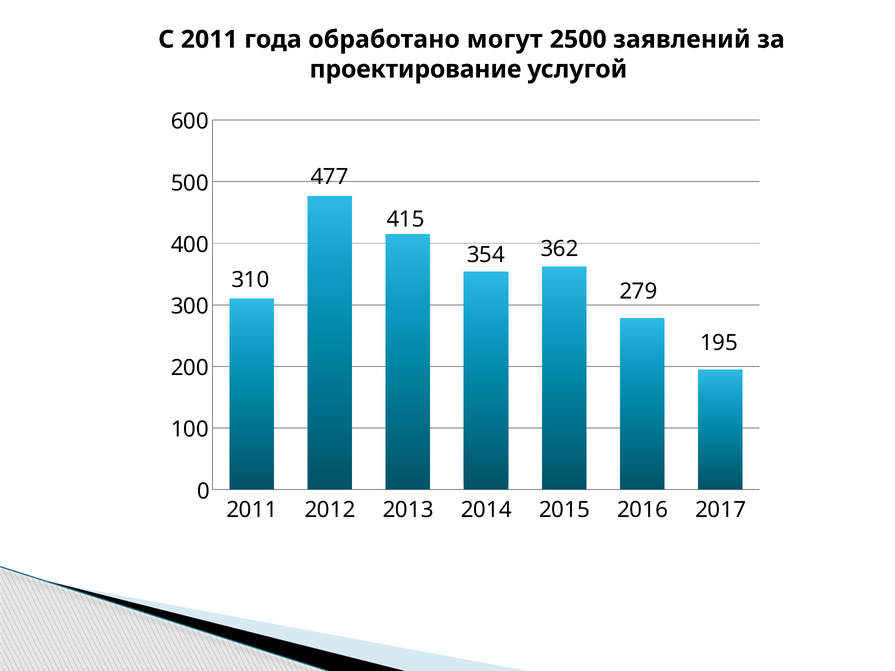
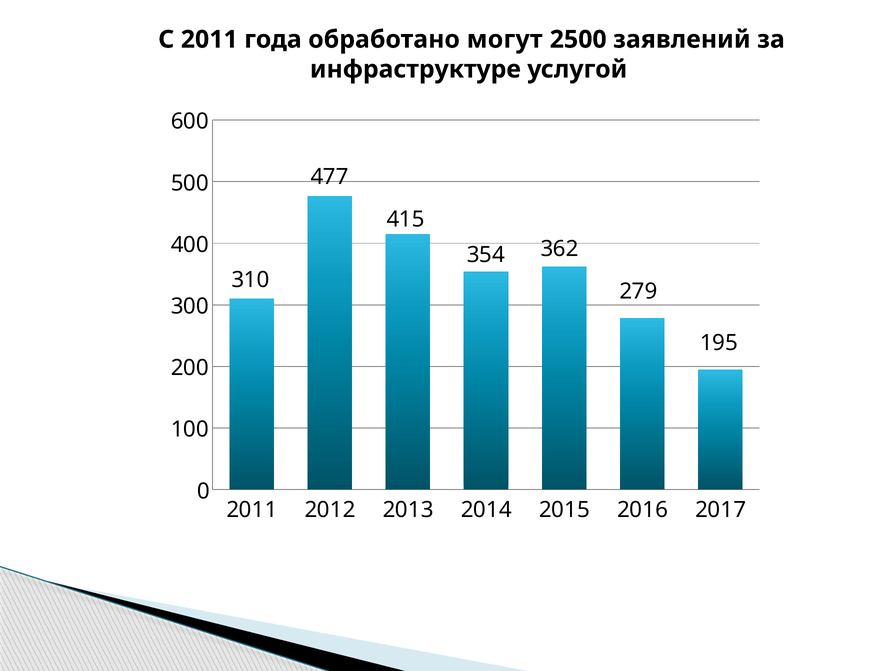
проектирование: проектирование -> инфраструктуре
